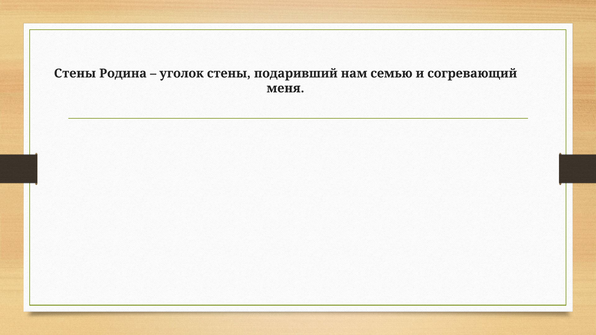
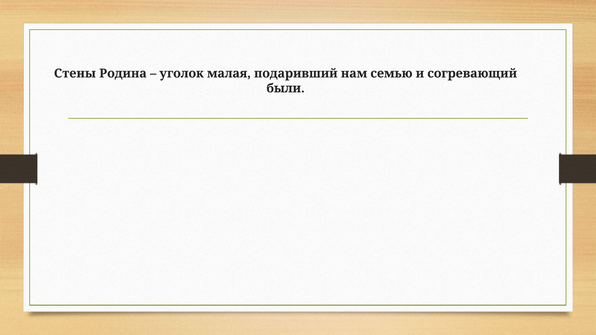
уголок стены: стены -> малая
меня: меня -> были
